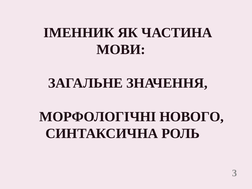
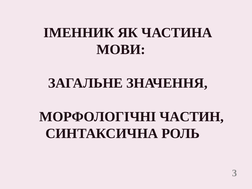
НОВОГО: НОВОГО -> ЧАСТИН
